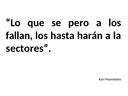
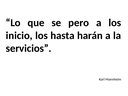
fallan: fallan -> inicio
sectores: sectores -> servicios
